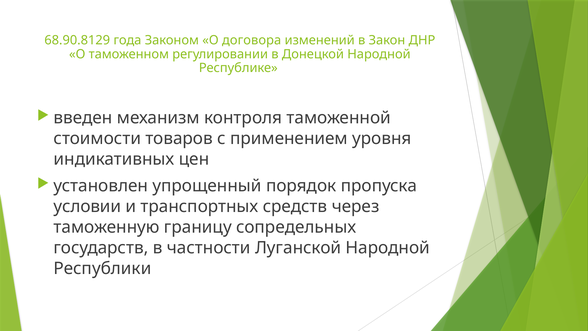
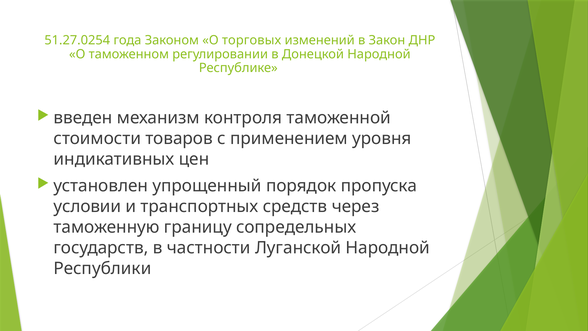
68.90.8129: 68.90.8129 -> 51.27.0254
договора: договора -> торговых
